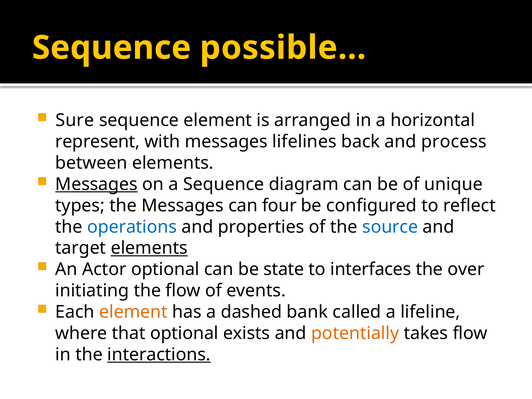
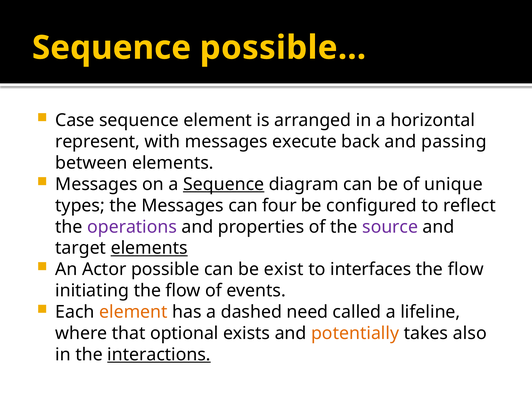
Sure: Sure -> Case
lifelines: lifelines -> execute
process: process -> passing
Messages at (96, 184) underline: present -> none
Sequence at (224, 184) underline: none -> present
operations colour: blue -> purple
source colour: blue -> purple
Actor optional: optional -> possible
state: state -> exist
over at (466, 269): over -> flow
bank: bank -> need
takes flow: flow -> also
